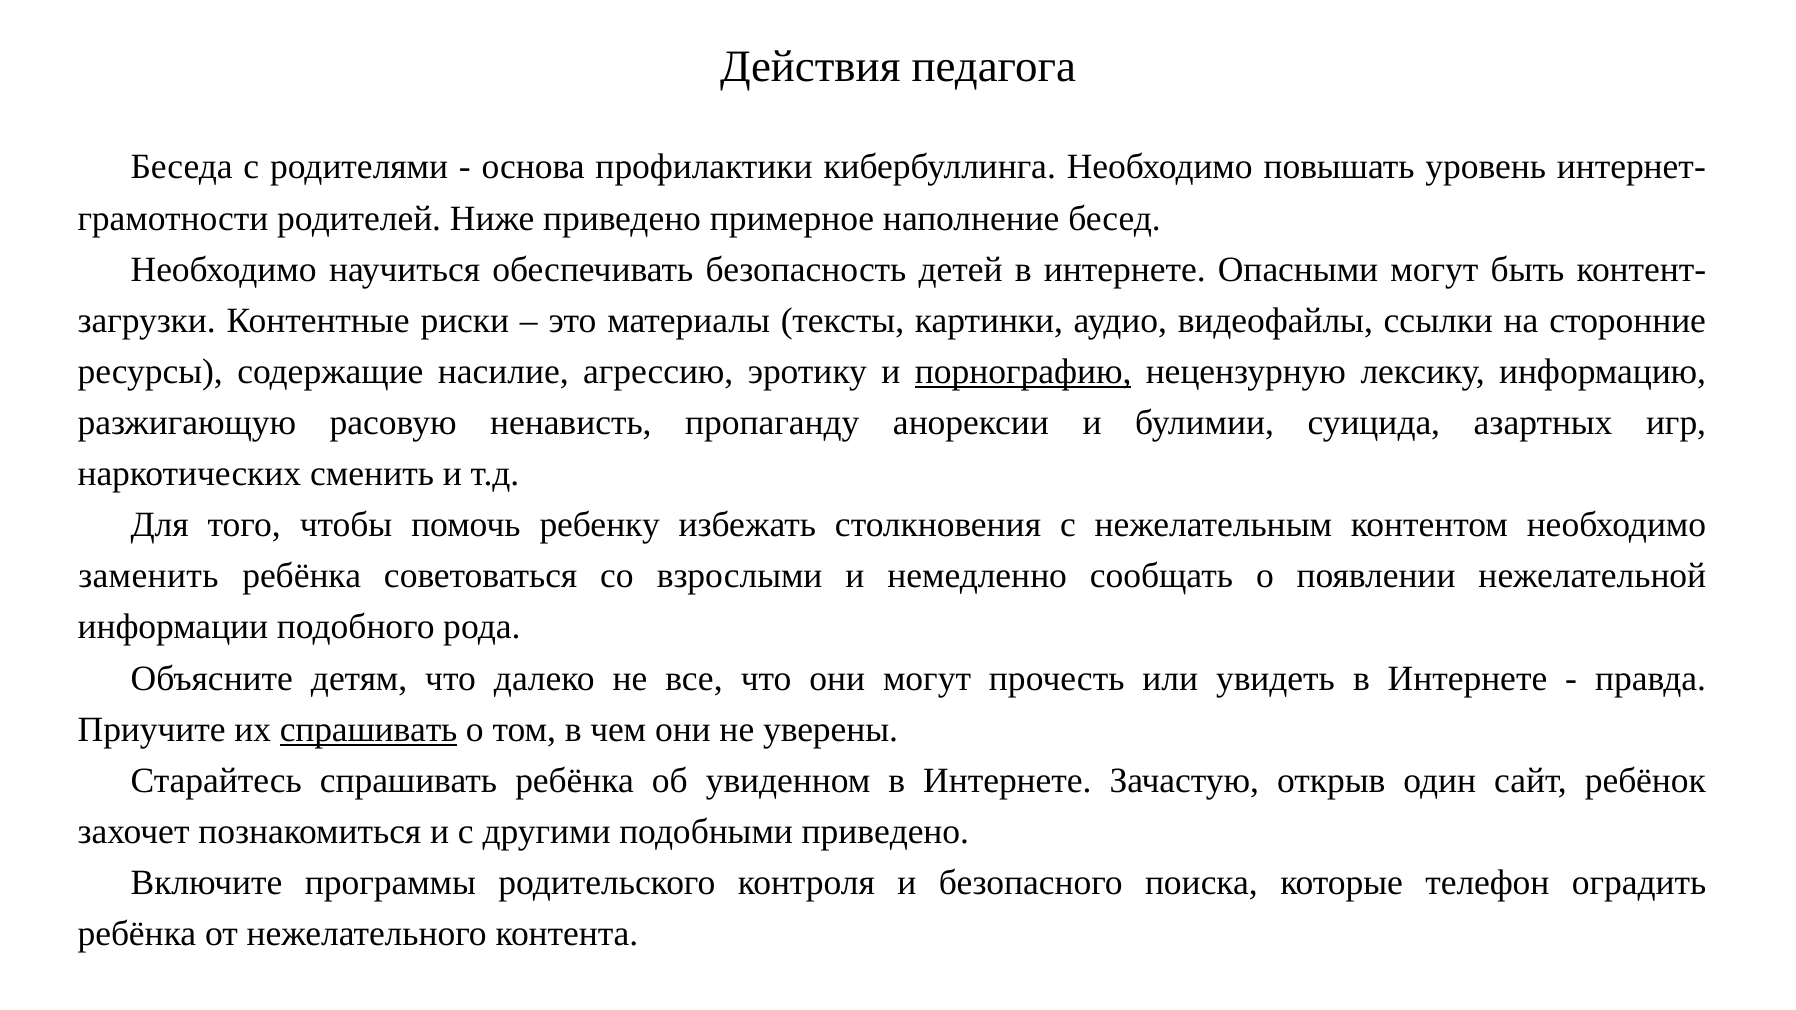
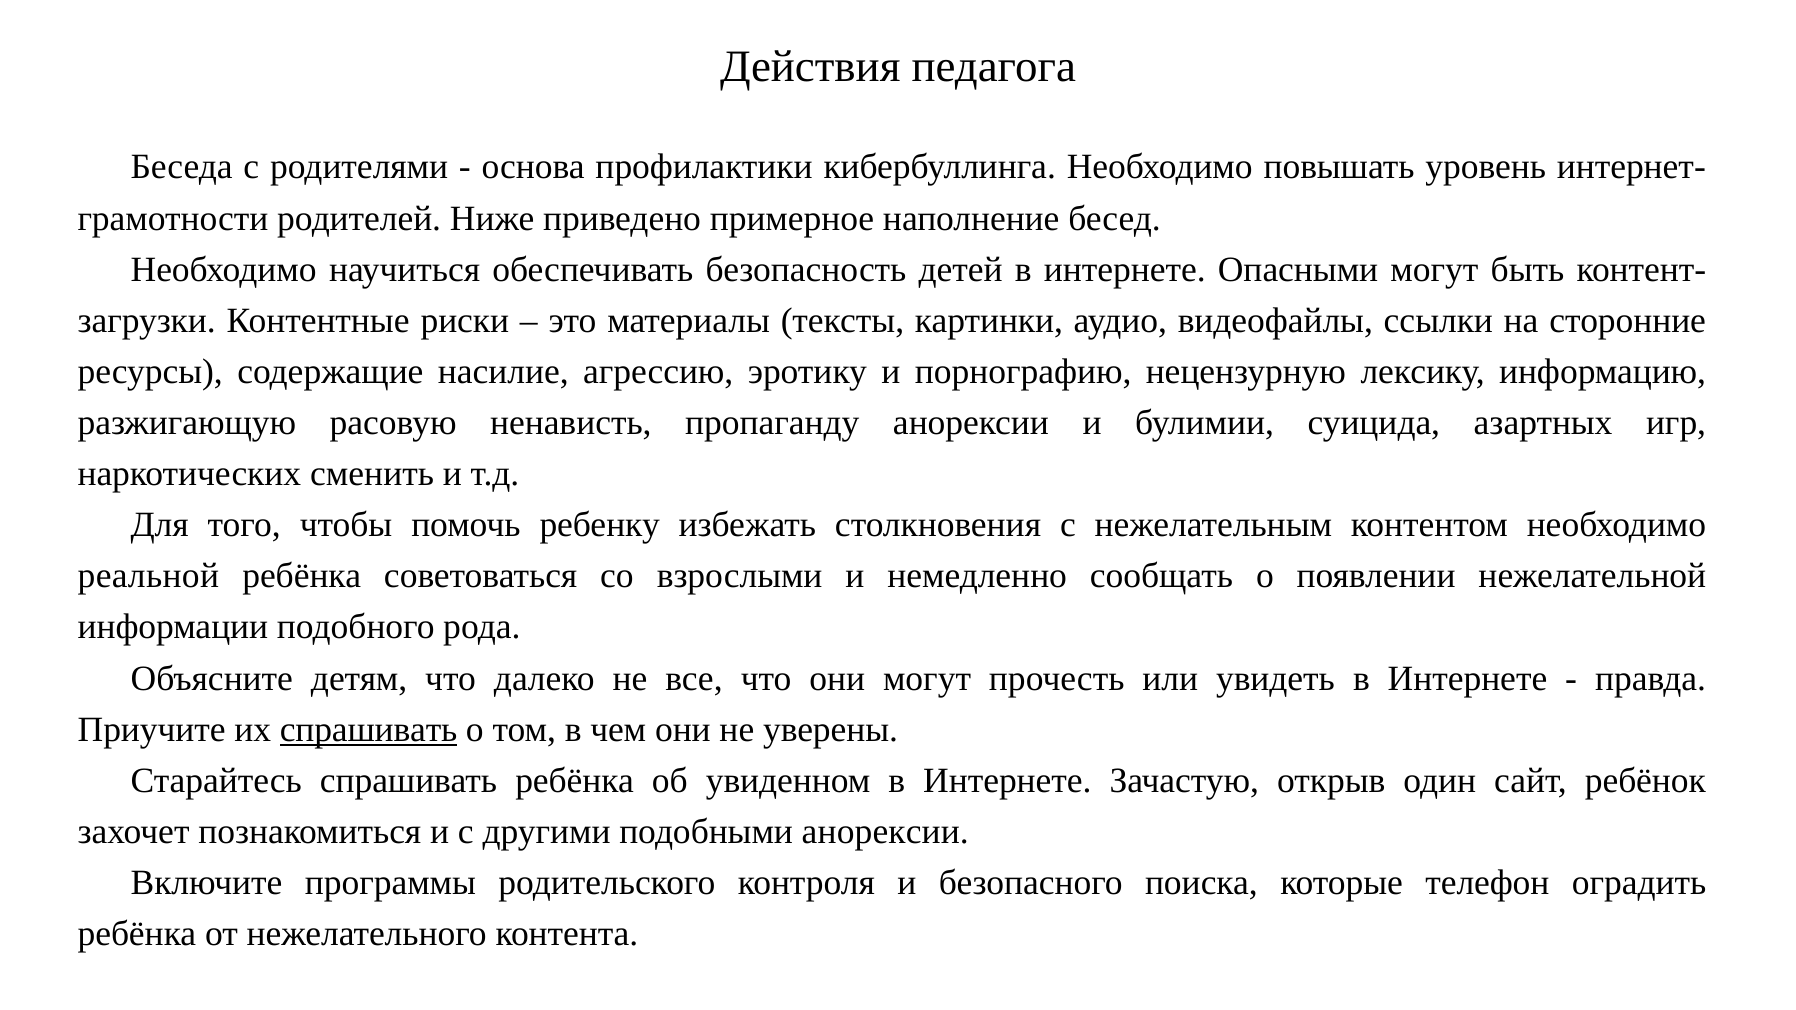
порнографию underline: present -> none
заменить: заменить -> реальной
подобными приведено: приведено -> анорексии
